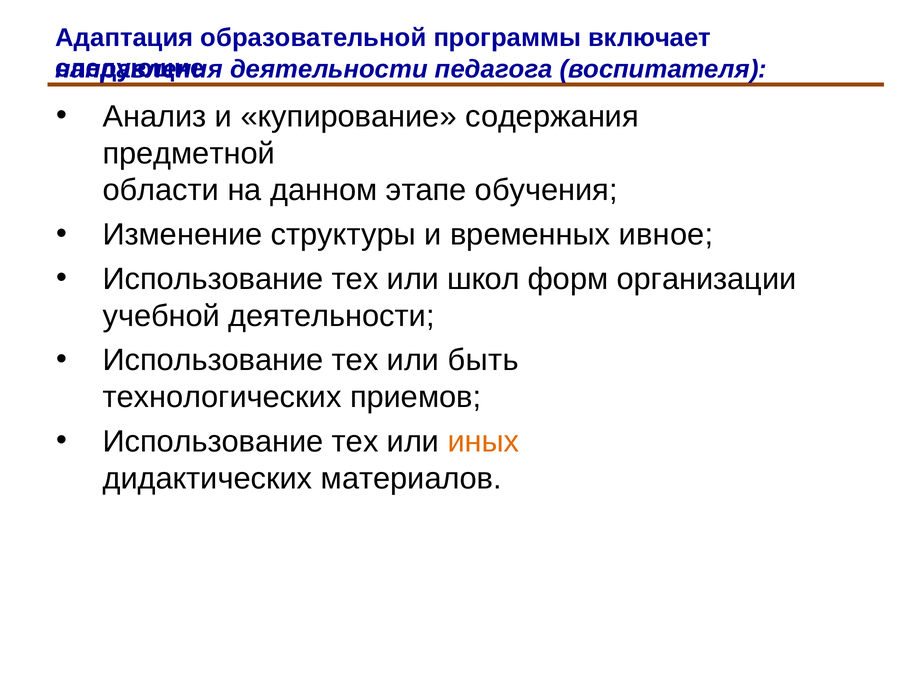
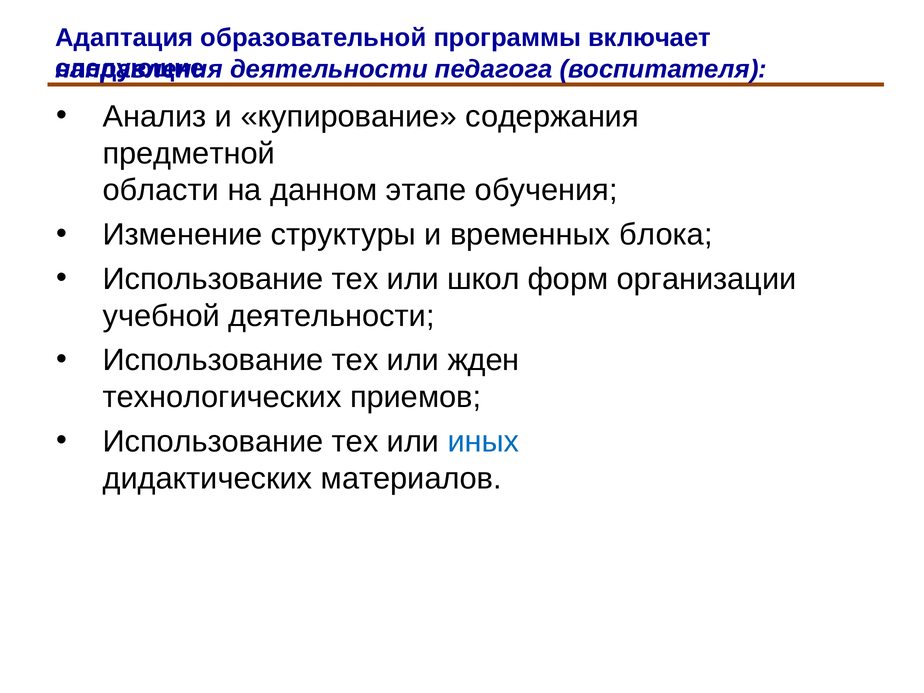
ивное: ивное -> блока
быть: быть -> жден
иных colour: orange -> blue
